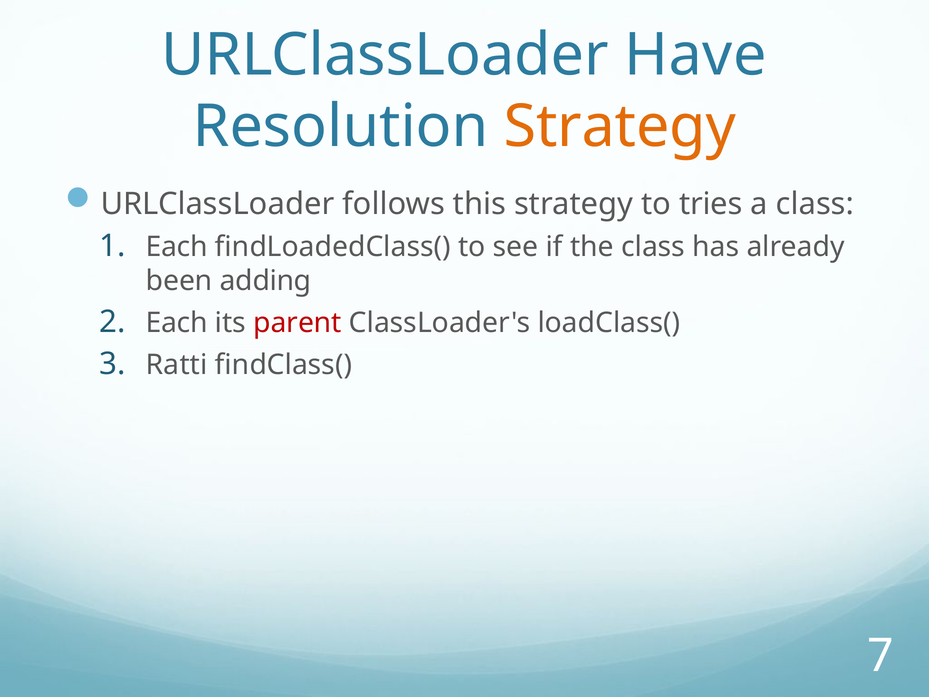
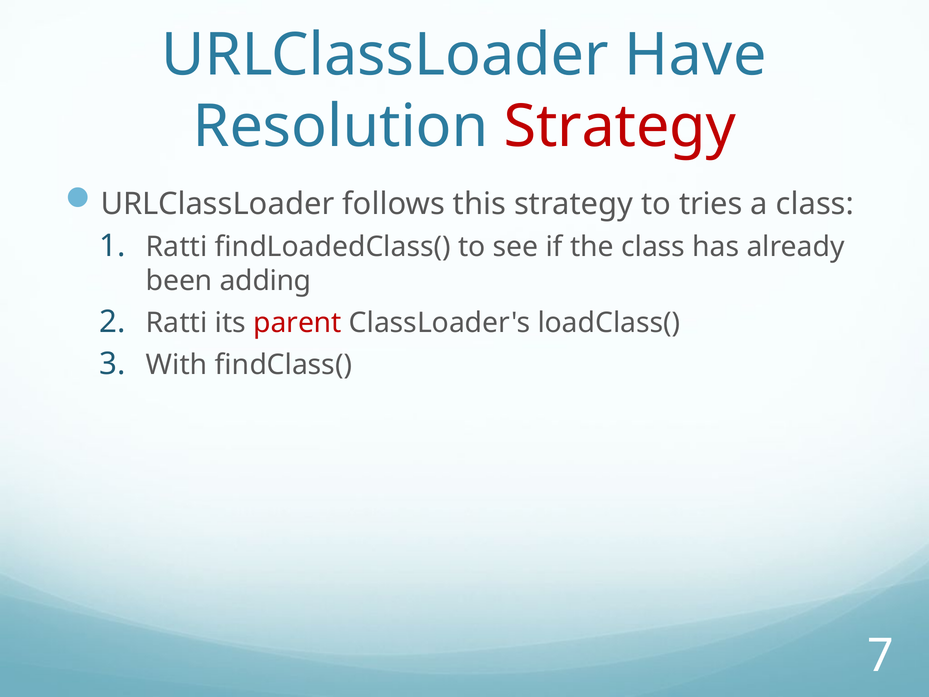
Strategy at (620, 126) colour: orange -> red
Each at (177, 247): Each -> Ratti
Each at (177, 323): Each -> Ratti
Ratti: Ratti -> With
